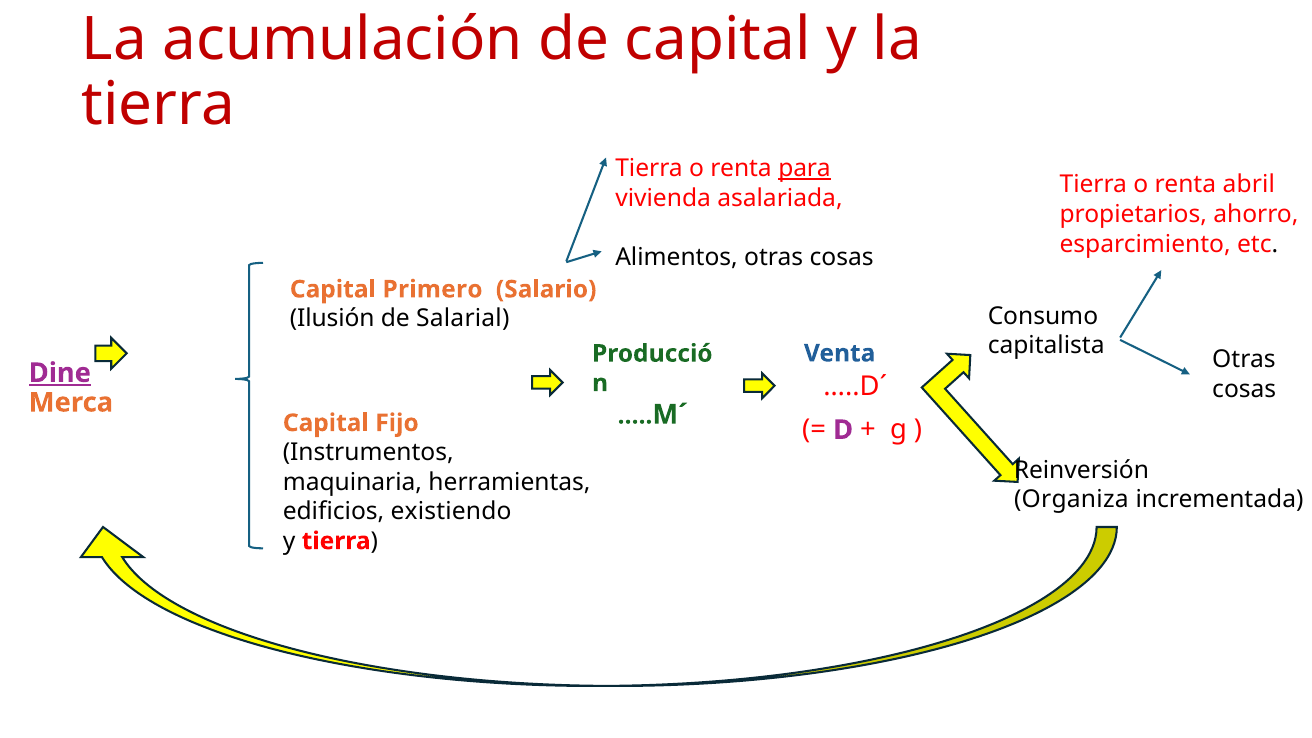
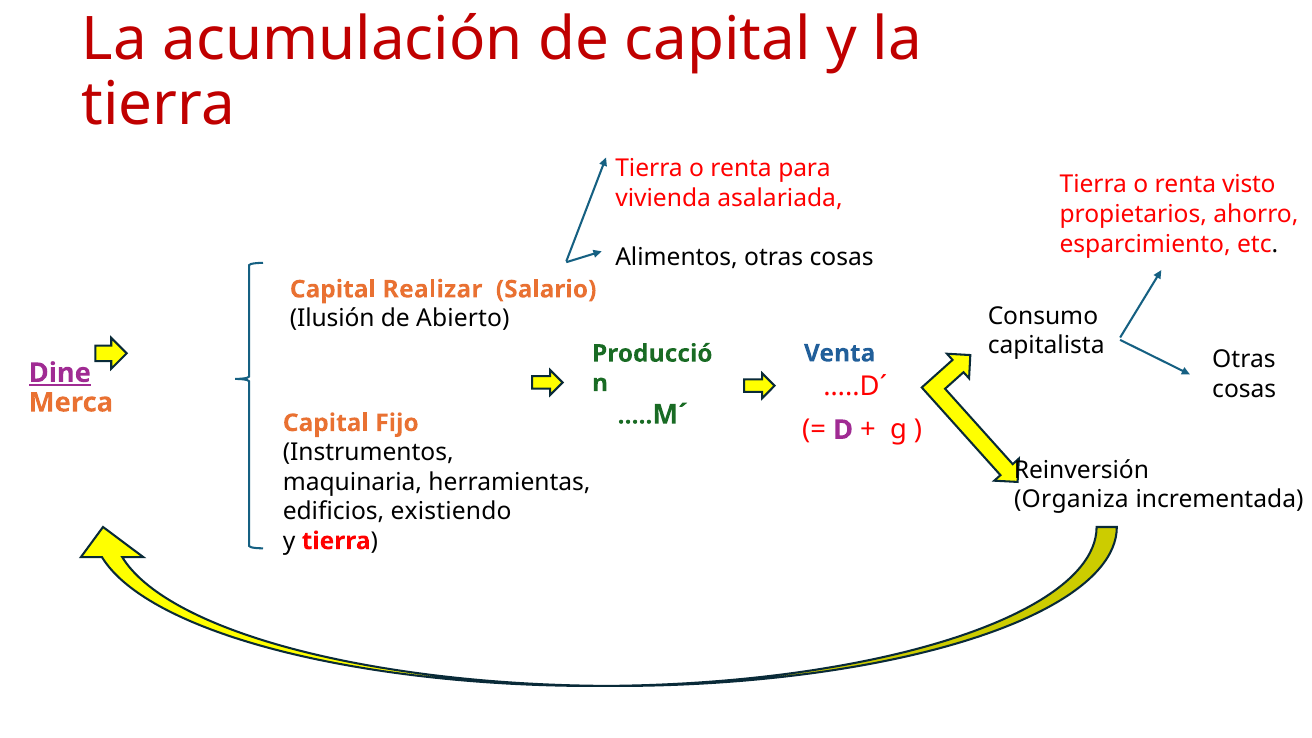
para underline: present -> none
abril: abril -> visto
Primero: Primero -> Realizar
Salarial: Salarial -> Abierto
